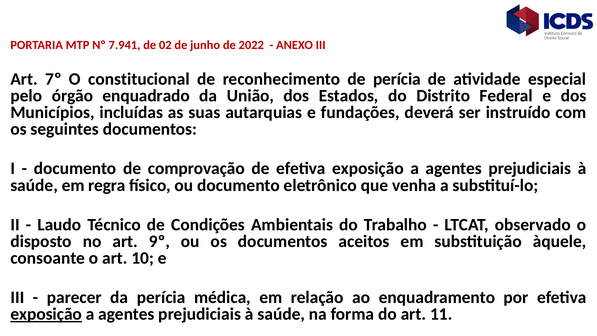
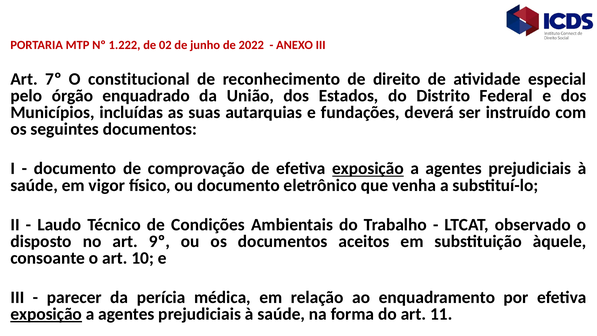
7.941: 7.941 -> 1.222
de perícia: perícia -> direito
exposição at (368, 168) underline: none -> present
regra: regra -> vigor
